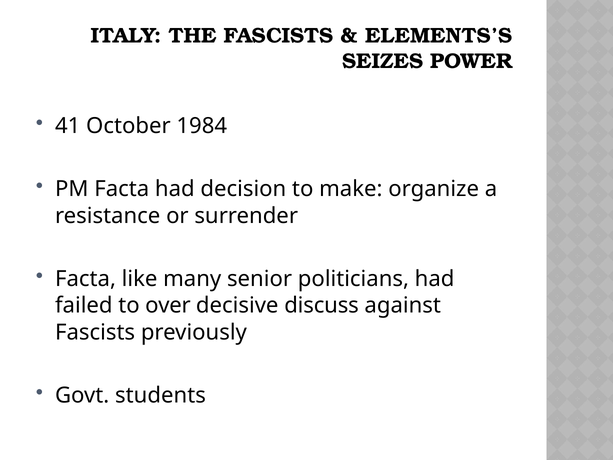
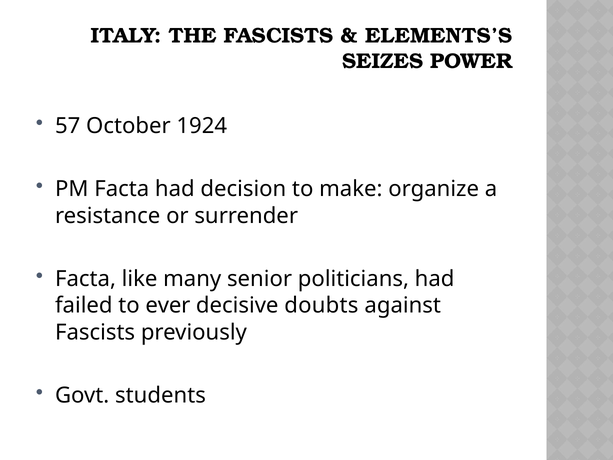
41: 41 -> 57
1984: 1984 -> 1924
over: over -> ever
discuss: discuss -> doubts
